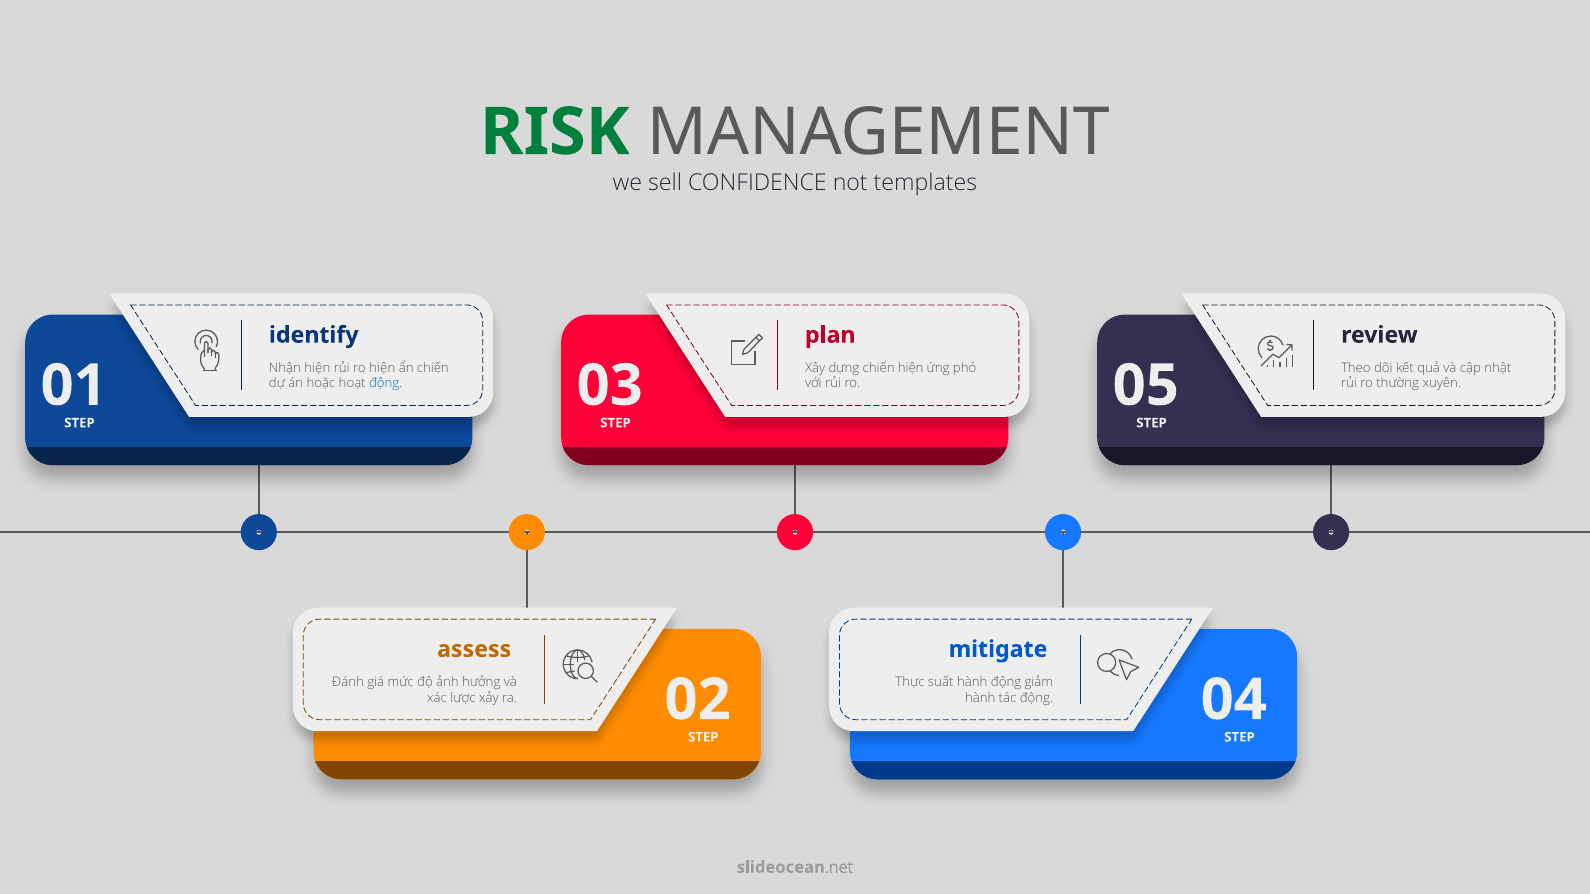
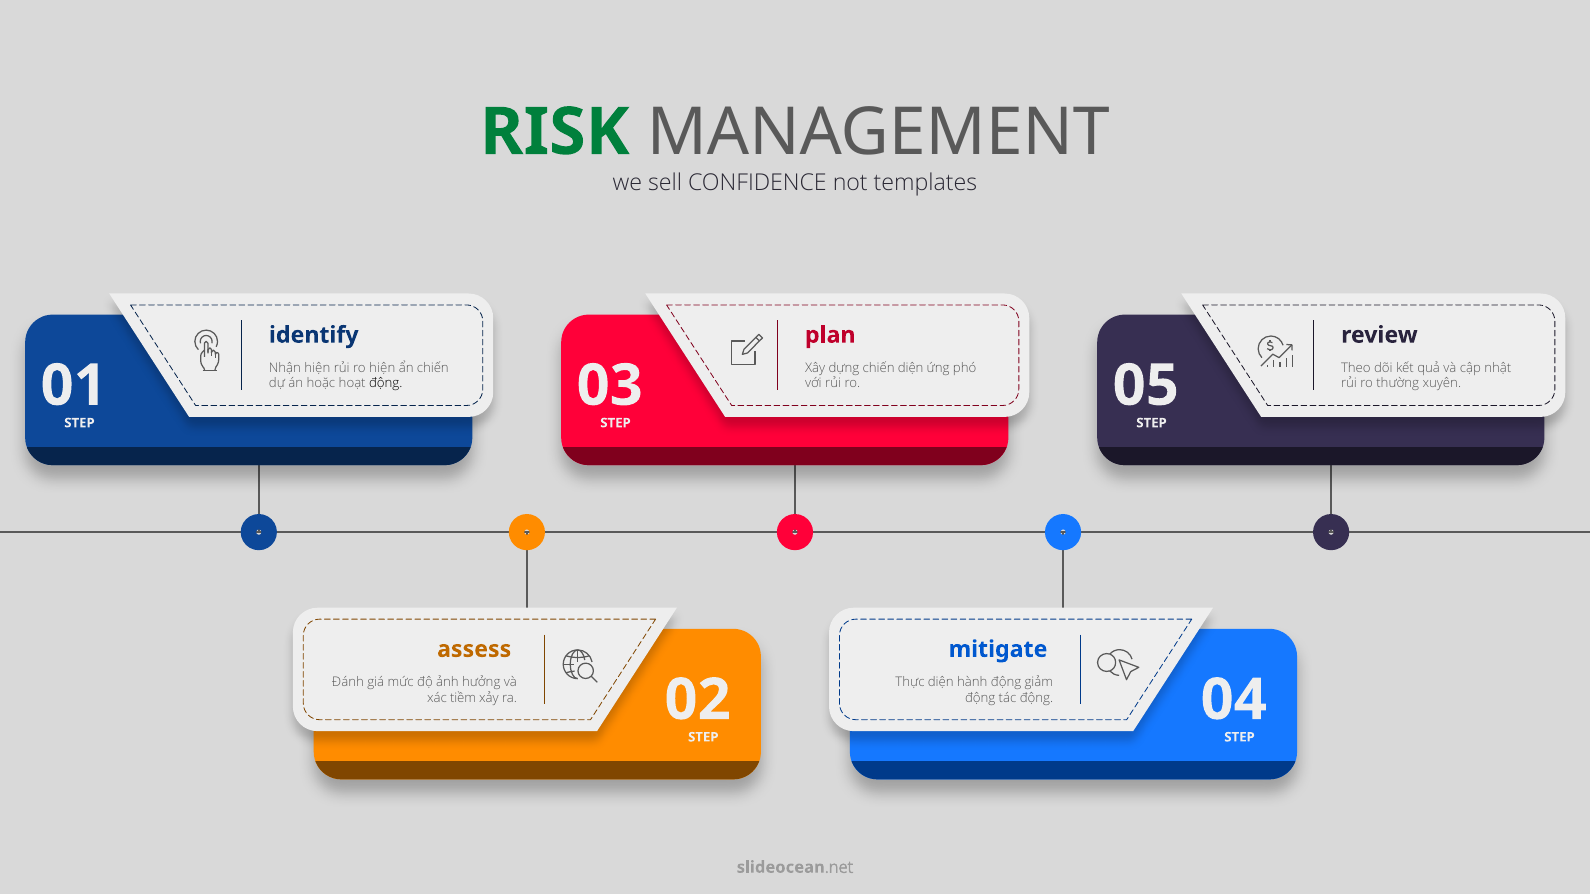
chiến hiện: hiện -> diện
động at (386, 384) colour: blue -> black
Thực suất: suất -> diện
lược: lược -> tiềm
hành at (980, 698): hành -> động
